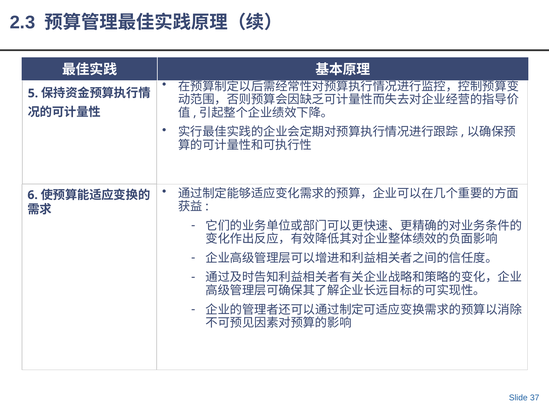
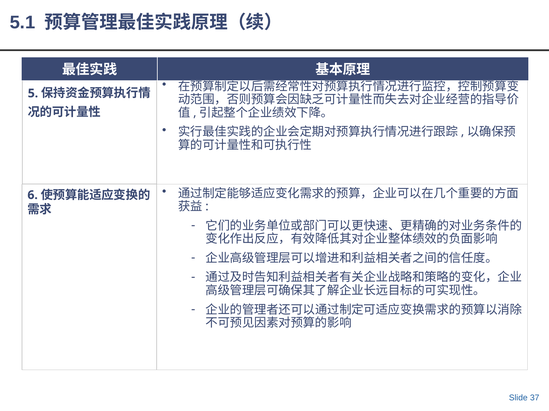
2.3: 2.3 -> 5.1
